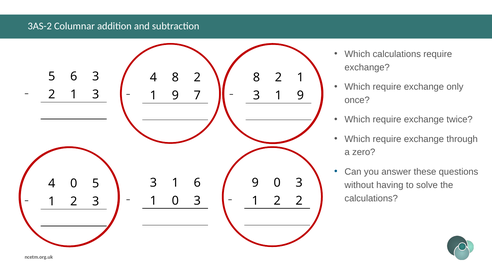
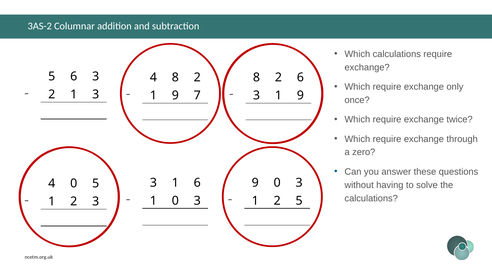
8 2 1: 1 -> 6
2 2: 2 -> 5
